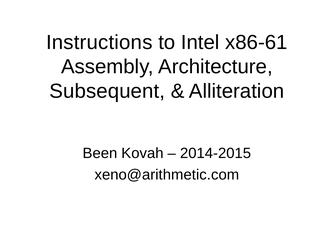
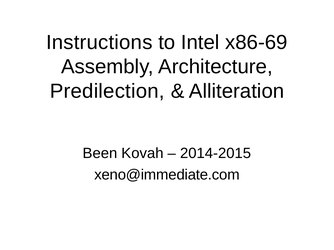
x86-61: x86-61 -> x86-69
Subsequent: Subsequent -> Predilection
xeno@arithmetic.com: xeno@arithmetic.com -> xeno@immediate.com
